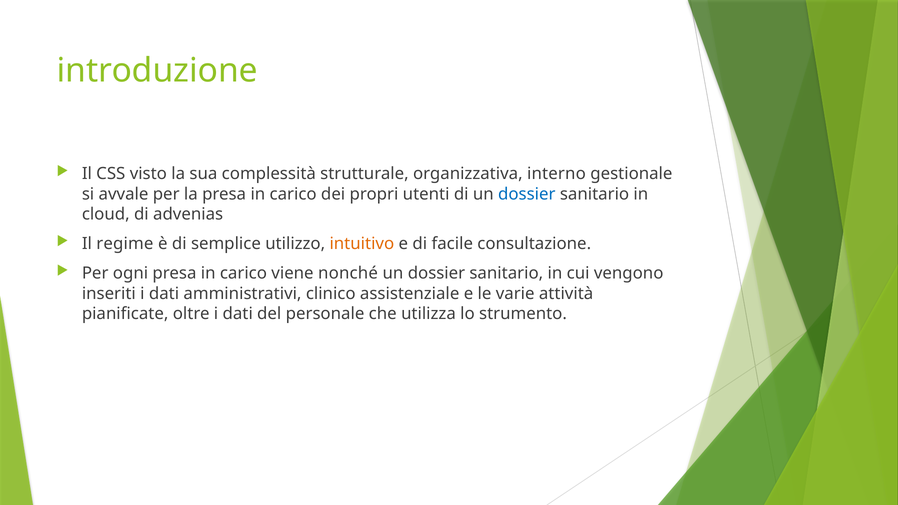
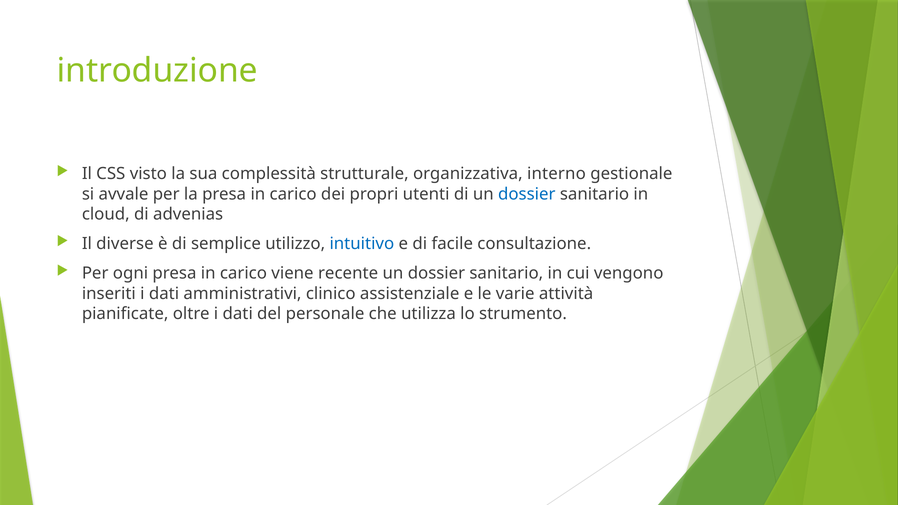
regime: regime -> diverse
intuitivo colour: orange -> blue
nonché: nonché -> recente
